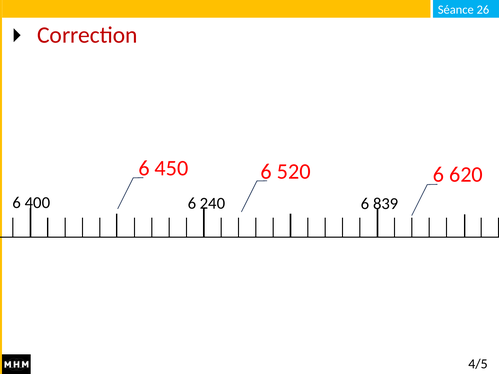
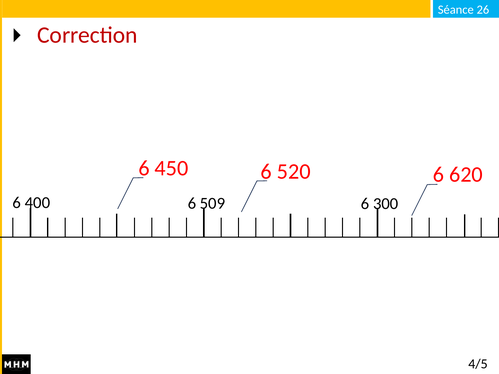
240: 240 -> 509
839: 839 -> 300
